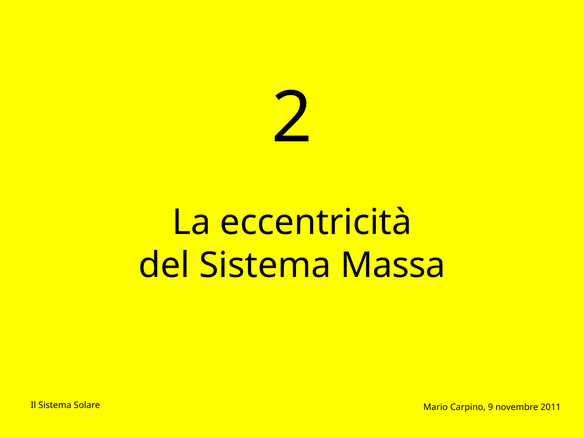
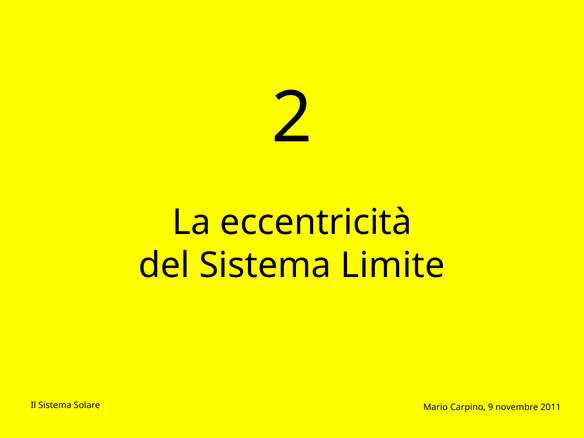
Massa: Massa -> Limite
